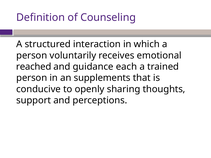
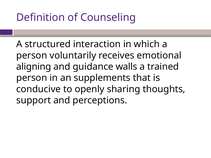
reached: reached -> aligning
each: each -> walls
